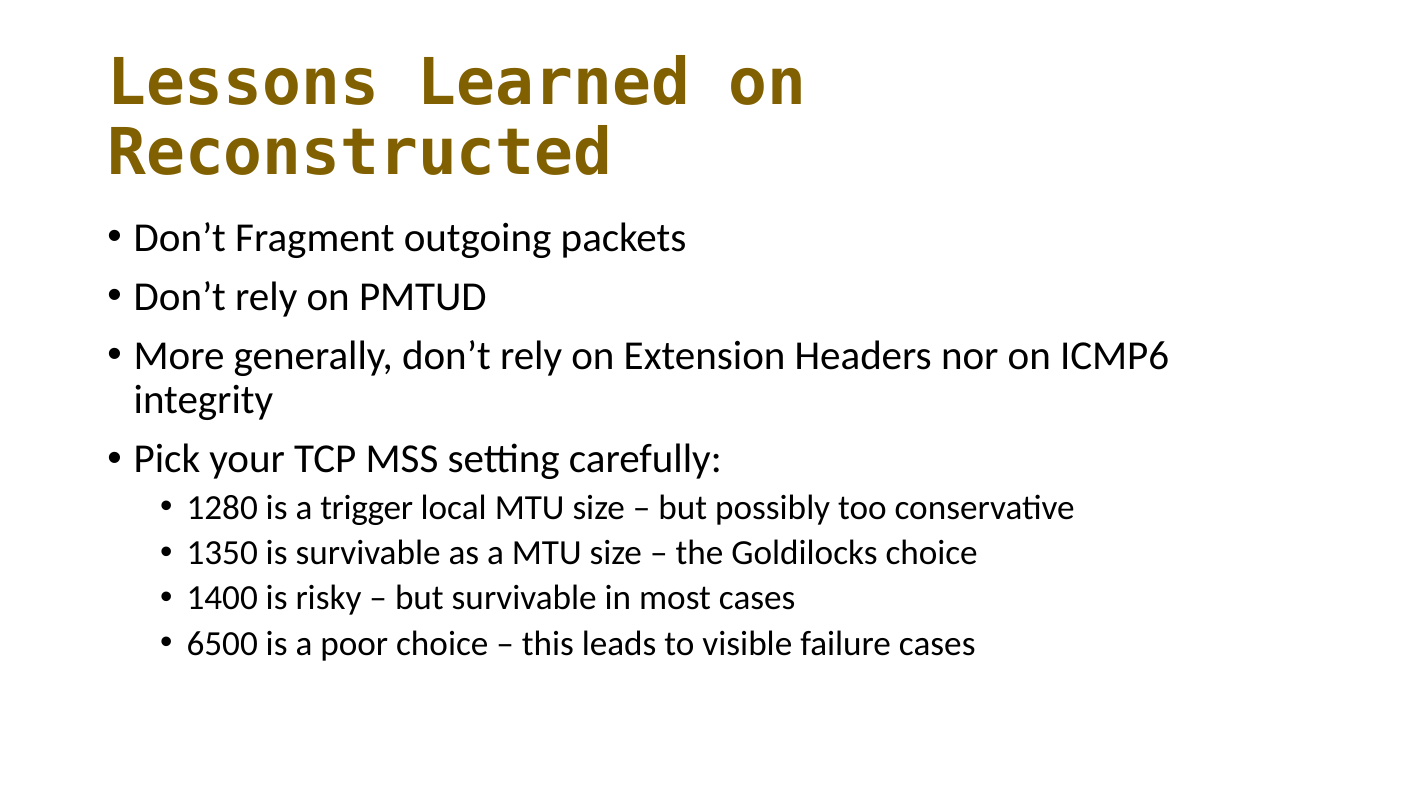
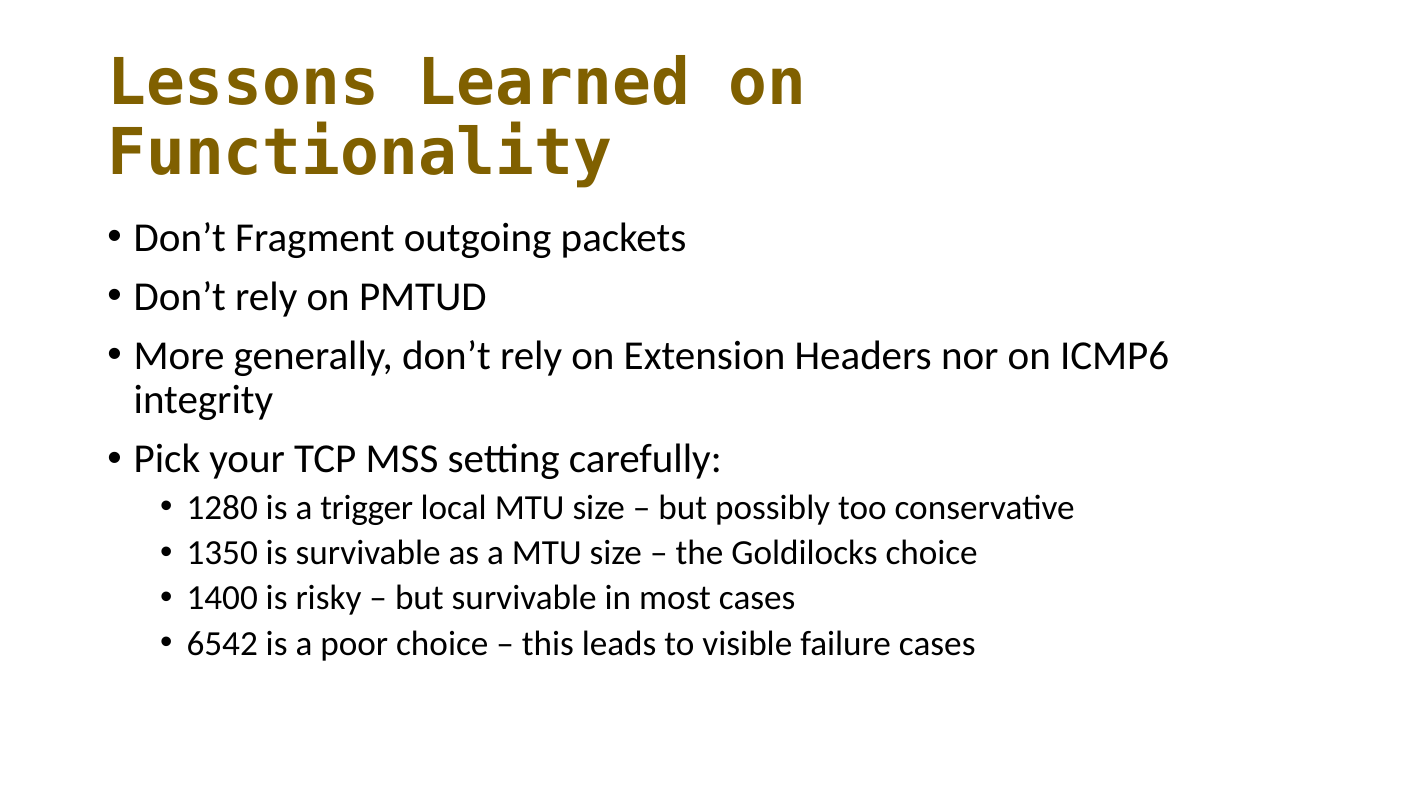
Reconstructed: Reconstructed -> Functionality
6500: 6500 -> 6542
